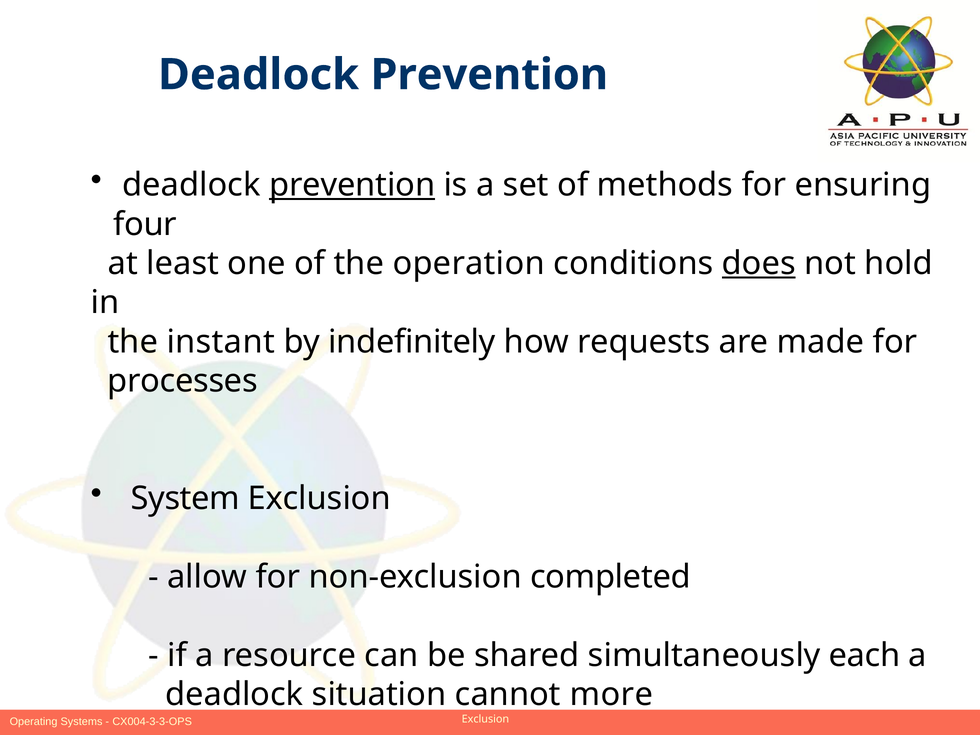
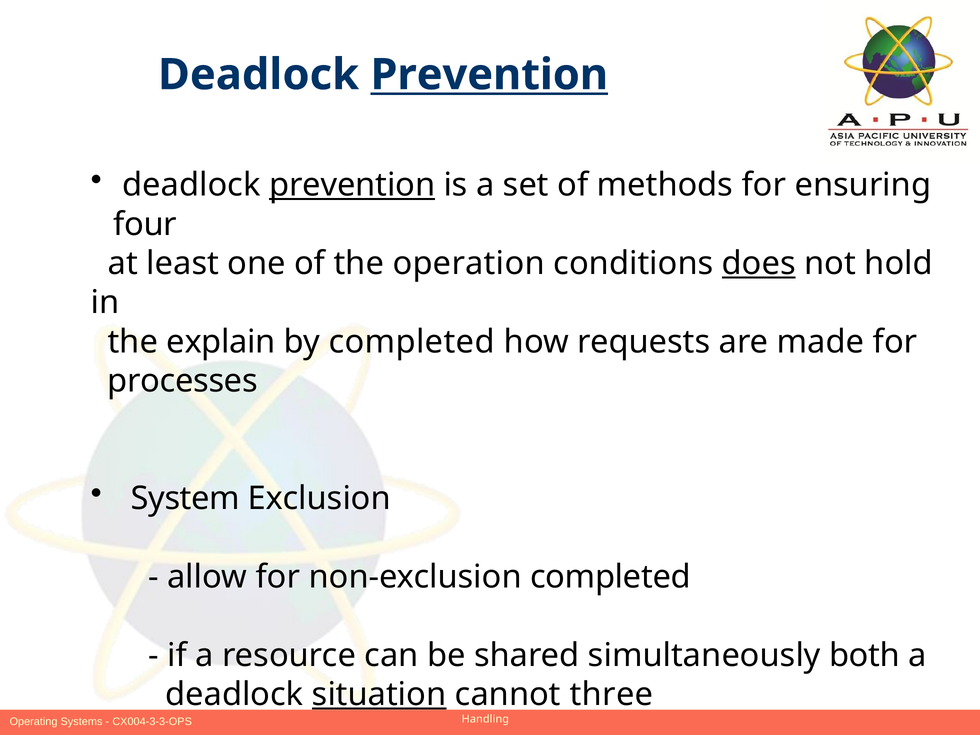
Prevention at (489, 75) underline: none -> present
instant: instant -> explain
by indefinitely: indefinitely -> completed
each: each -> both
situation underline: none -> present
more: more -> three
Exclusion at (485, 719): Exclusion -> Handling
